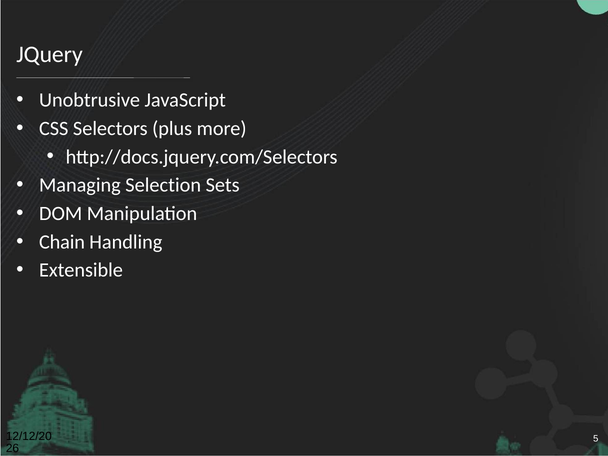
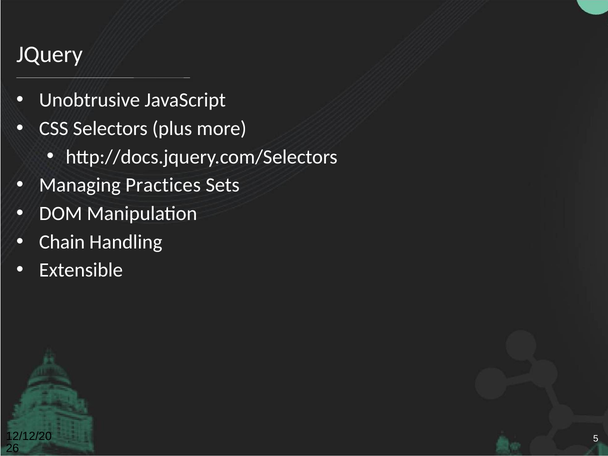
Selection: Selection -> Practices
